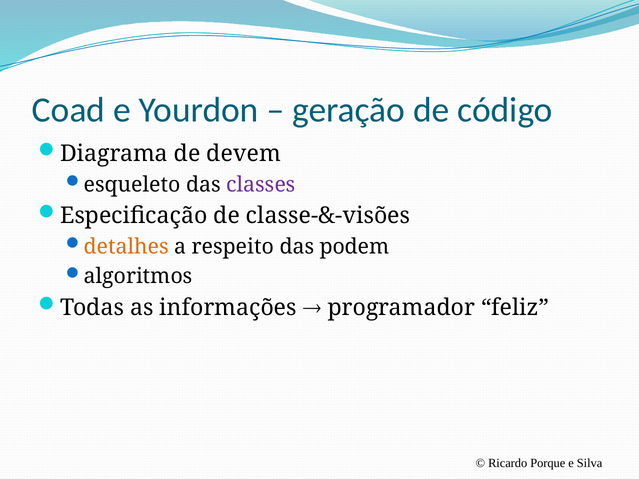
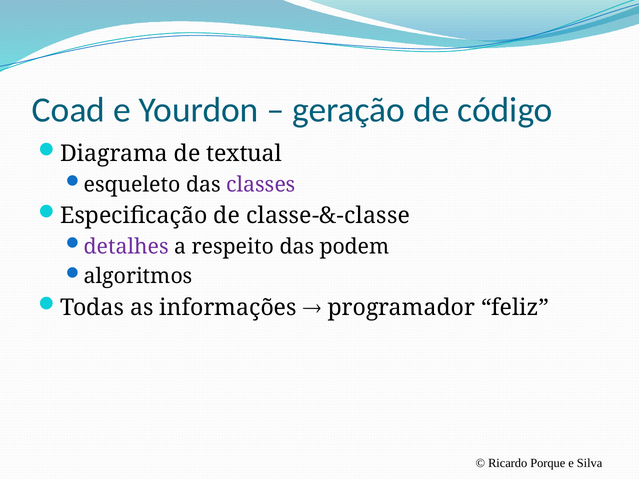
devem: devem -> textual
classe-&-visões: classe-&-visões -> classe-&-classe
detalhes colour: orange -> purple
